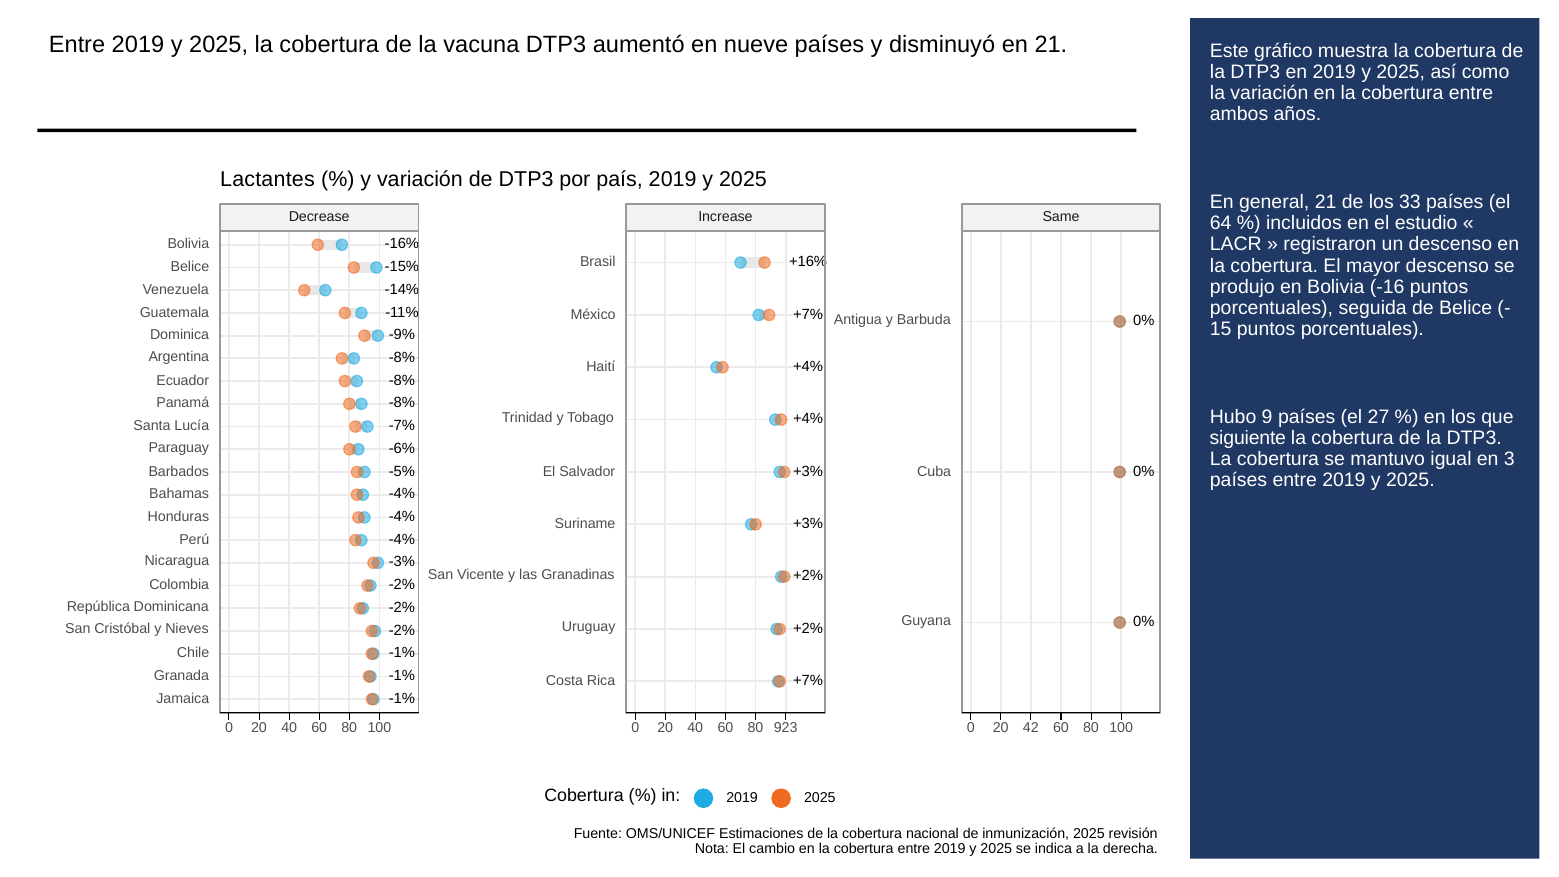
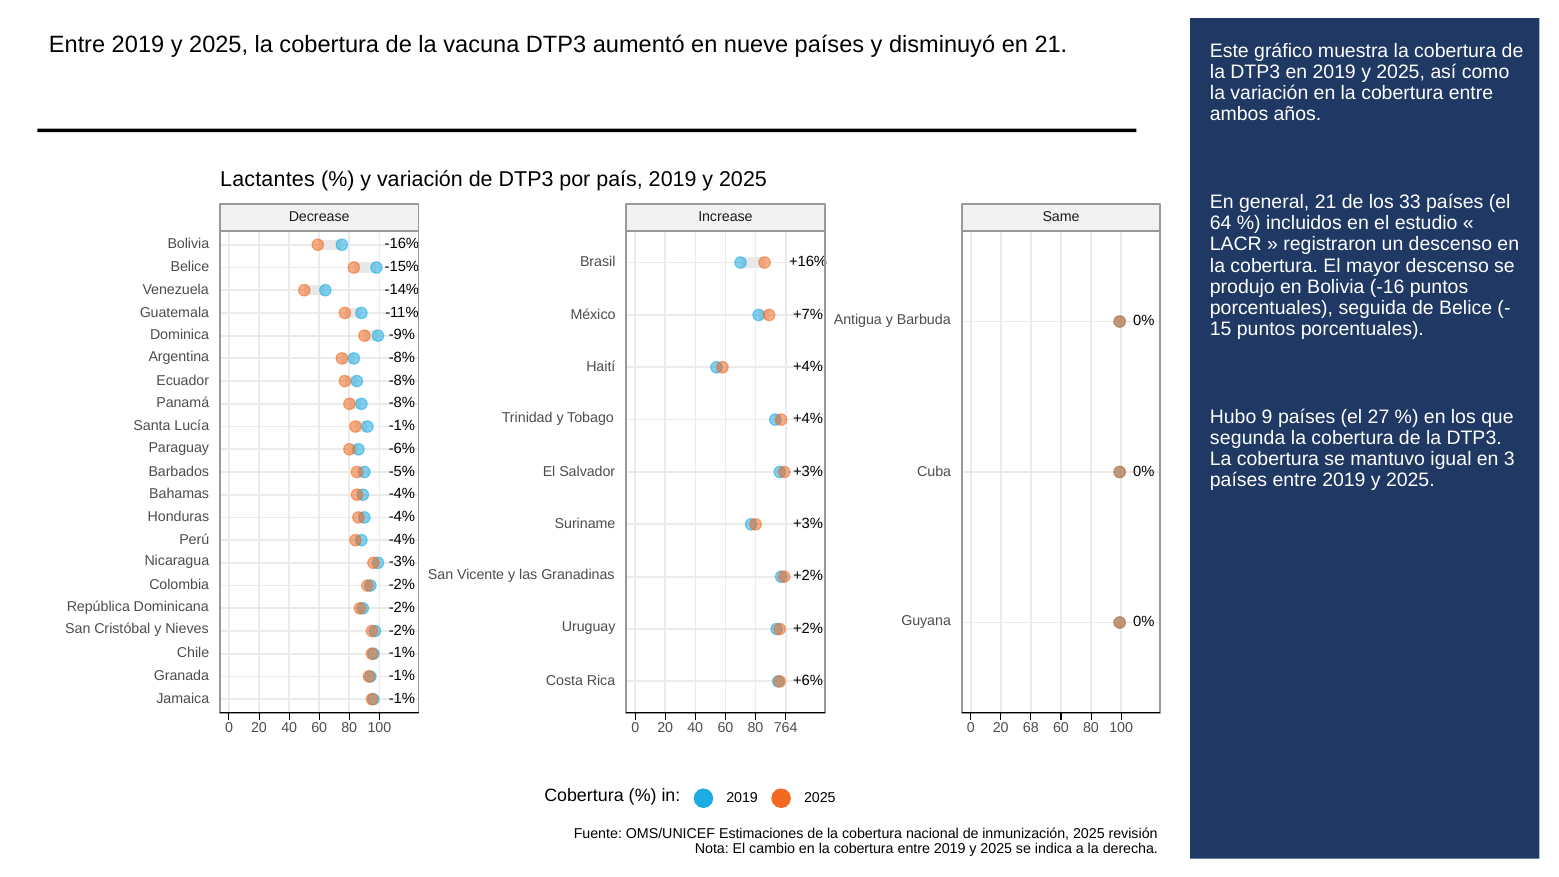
-7% at (402, 426): -7% -> -1%
siguiente: siguiente -> segunda
+7% at (808, 681): +7% -> +6%
923: 923 -> 764
42: 42 -> 68
